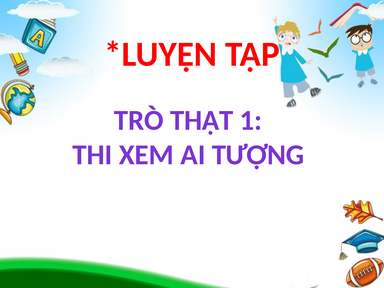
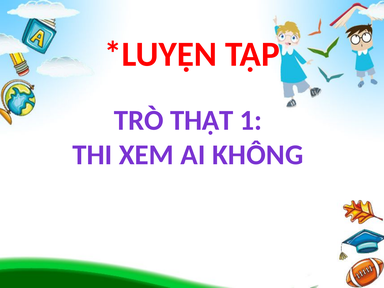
TƯỢNG: TƯỢNG -> KHÔNG
